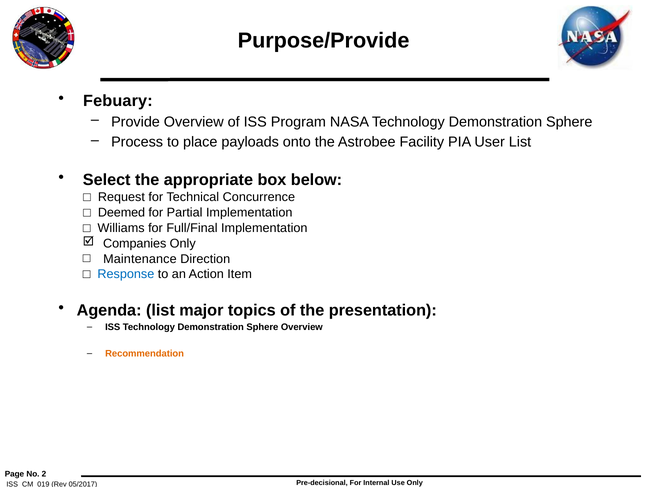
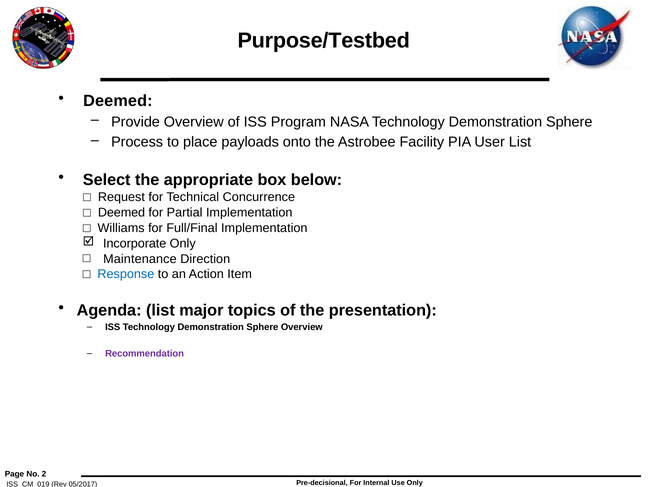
Purpose/Provide: Purpose/Provide -> Purpose/Testbed
Febuary at (118, 101): Febuary -> Deemed
Companies: Companies -> Incorporate
Recommendation colour: orange -> purple
